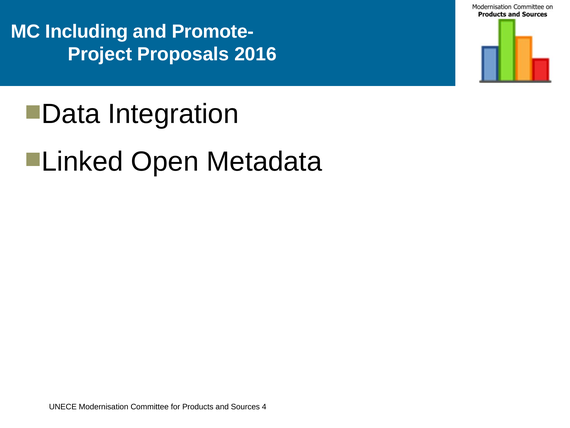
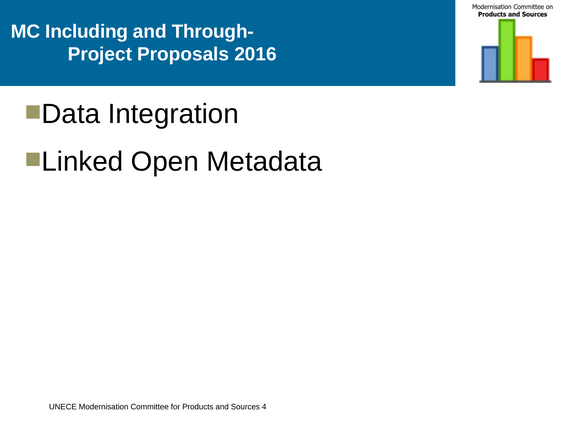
Promote-: Promote- -> Through-
